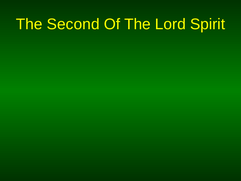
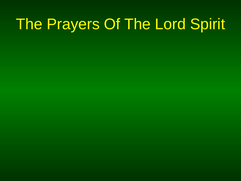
Second: Second -> Prayers
